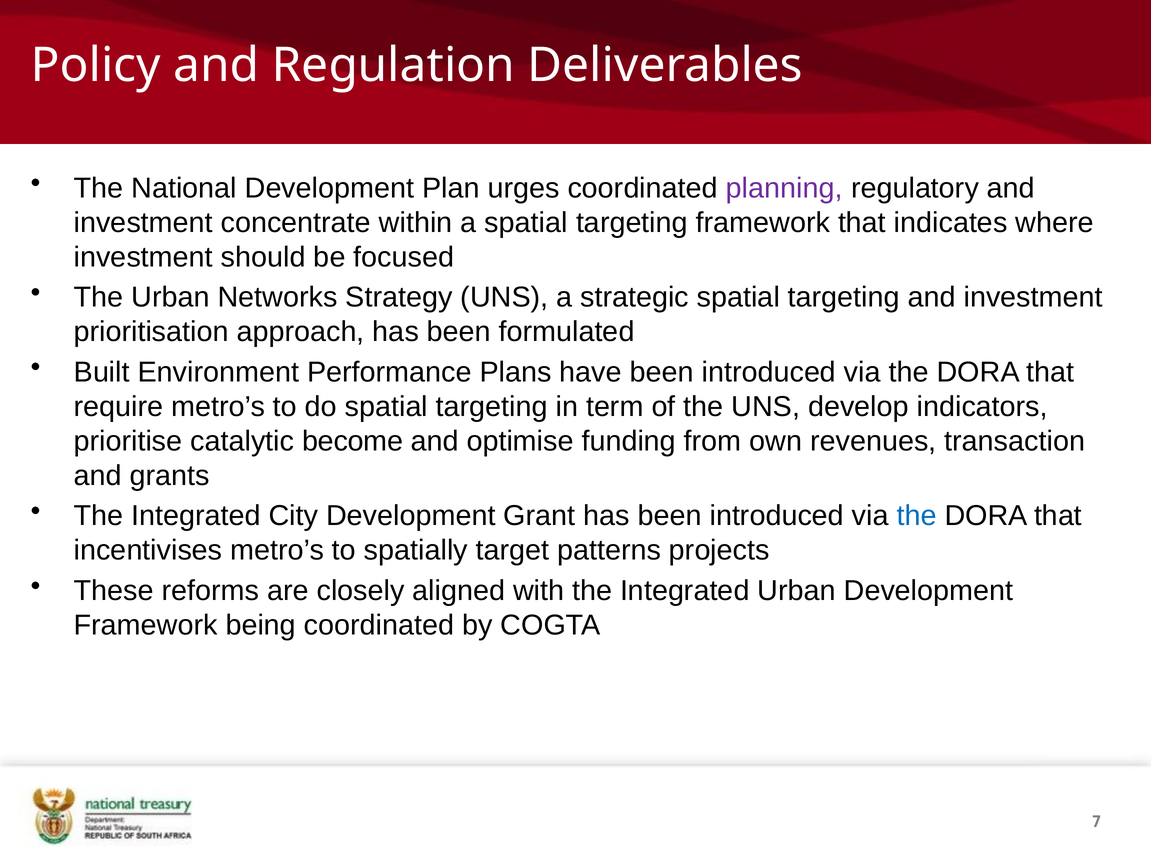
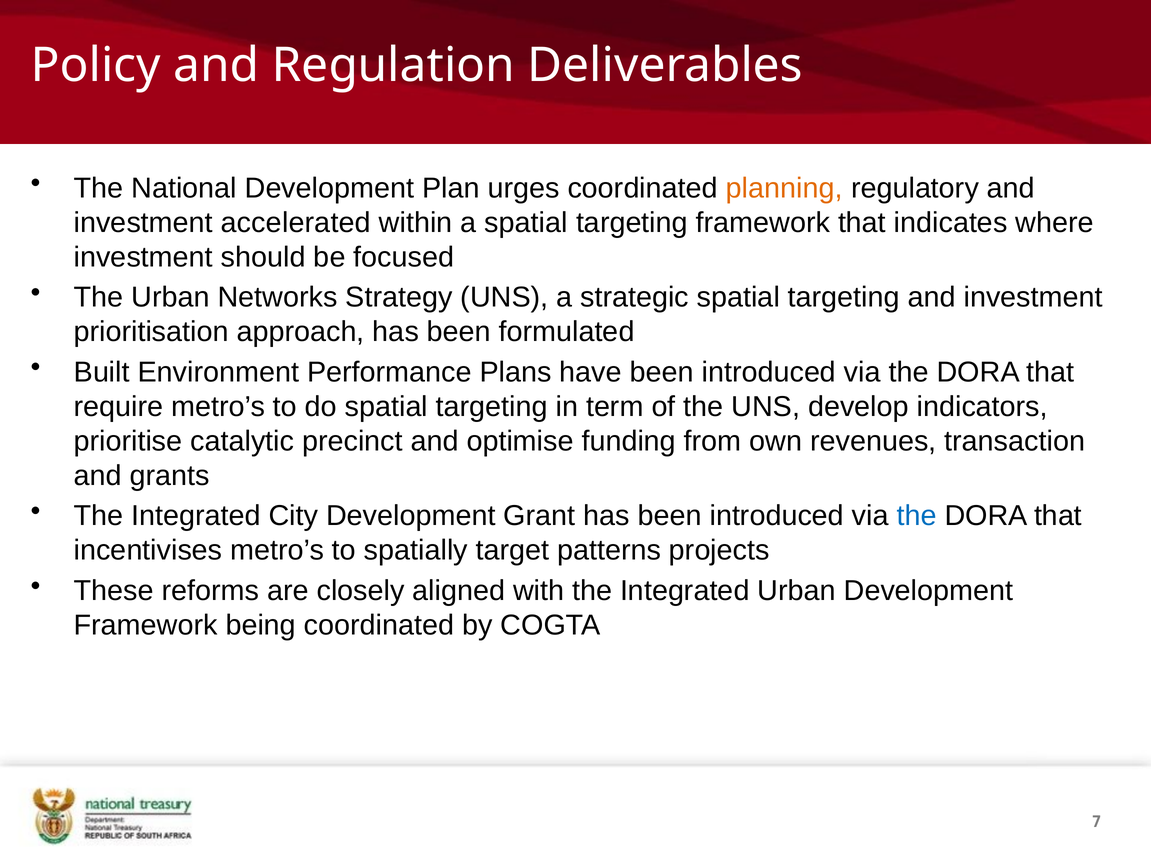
planning colour: purple -> orange
concentrate: concentrate -> accelerated
become: become -> precinct
